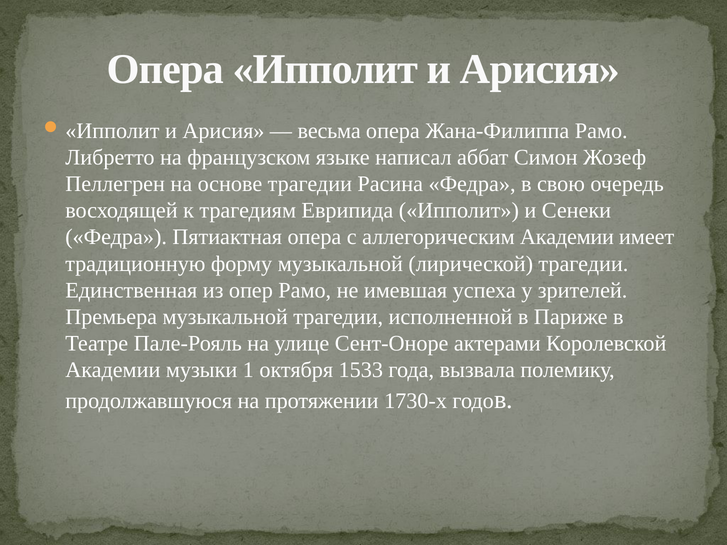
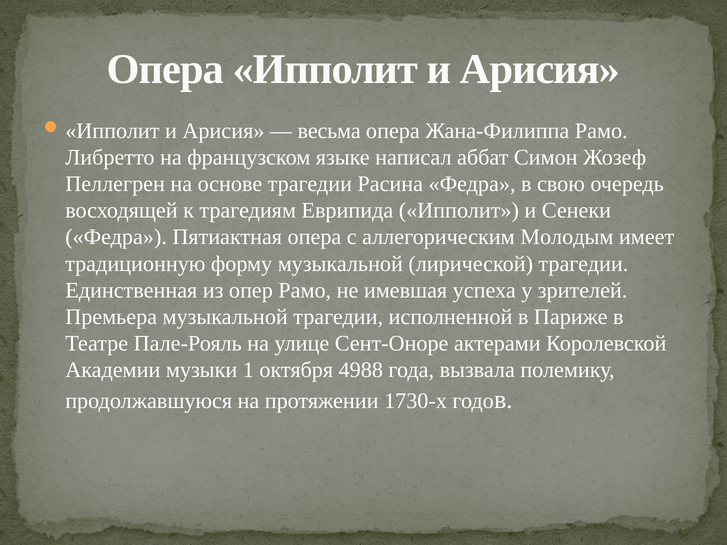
аллегорическим Академии: Академии -> Молодым
1533: 1533 -> 4988
